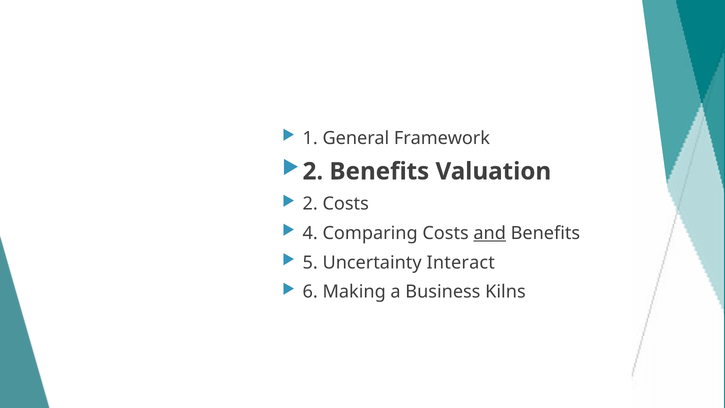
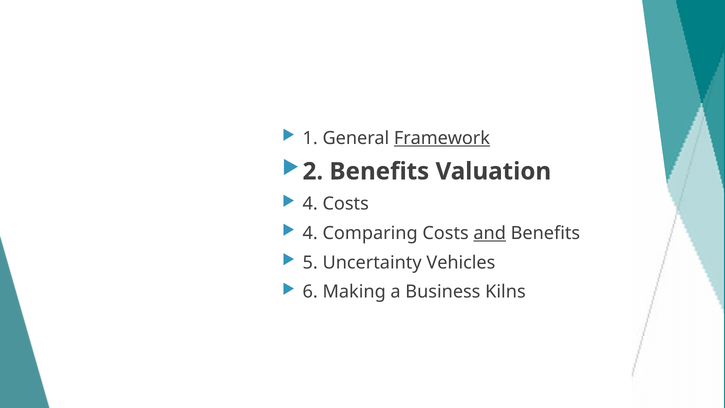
Framework underline: none -> present
2 at (310, 204): 2 -> 4
Interact: Interact -> Vehicles
